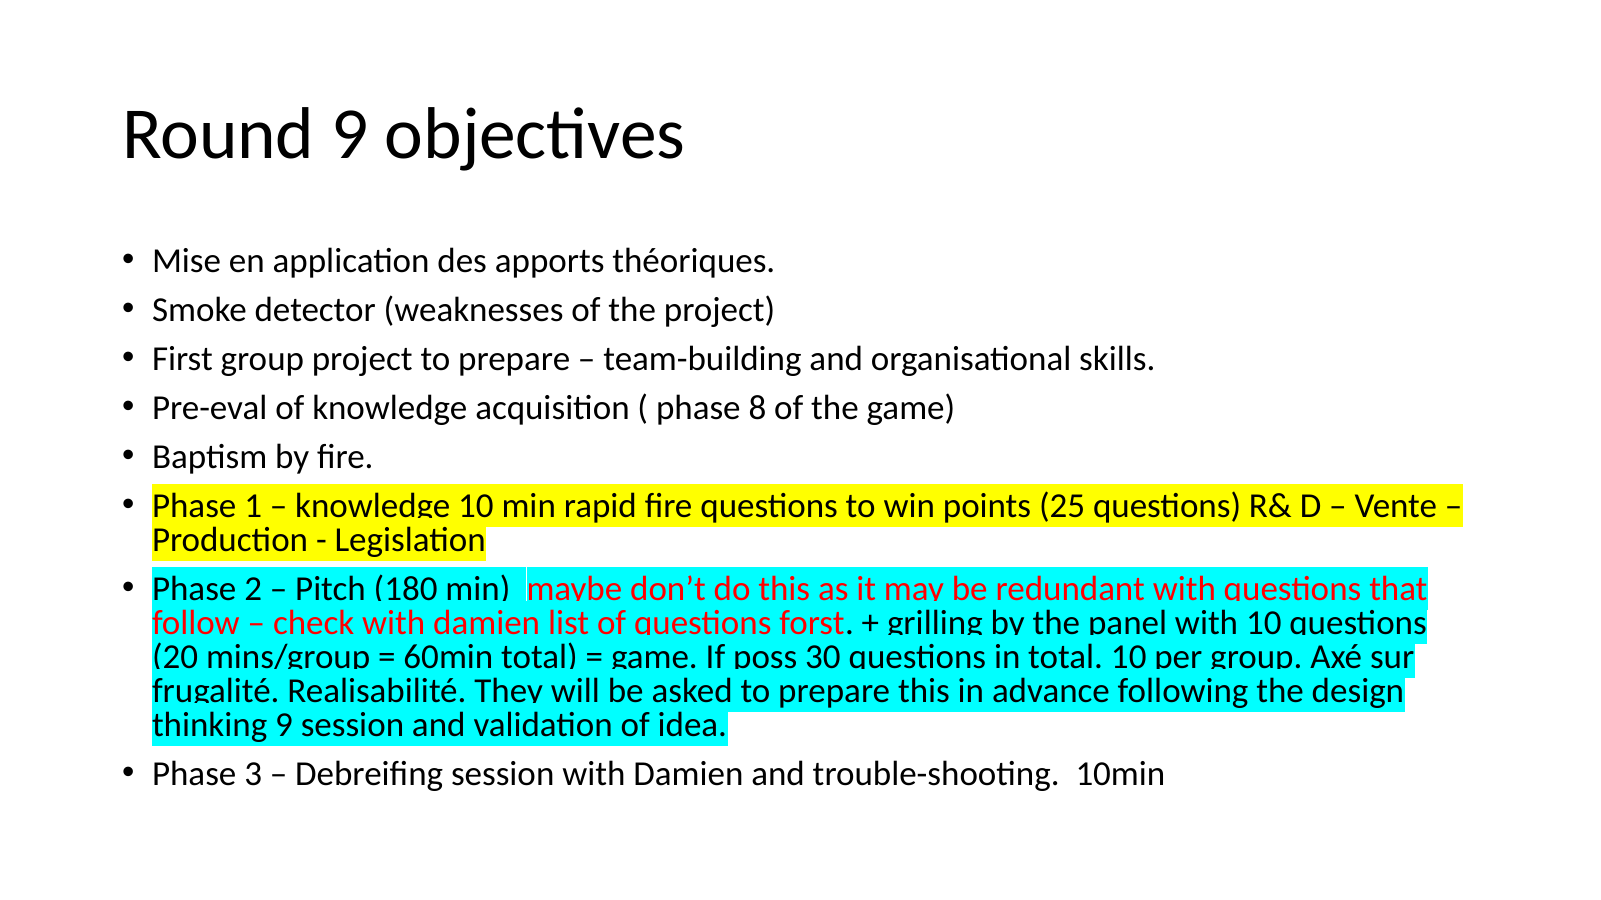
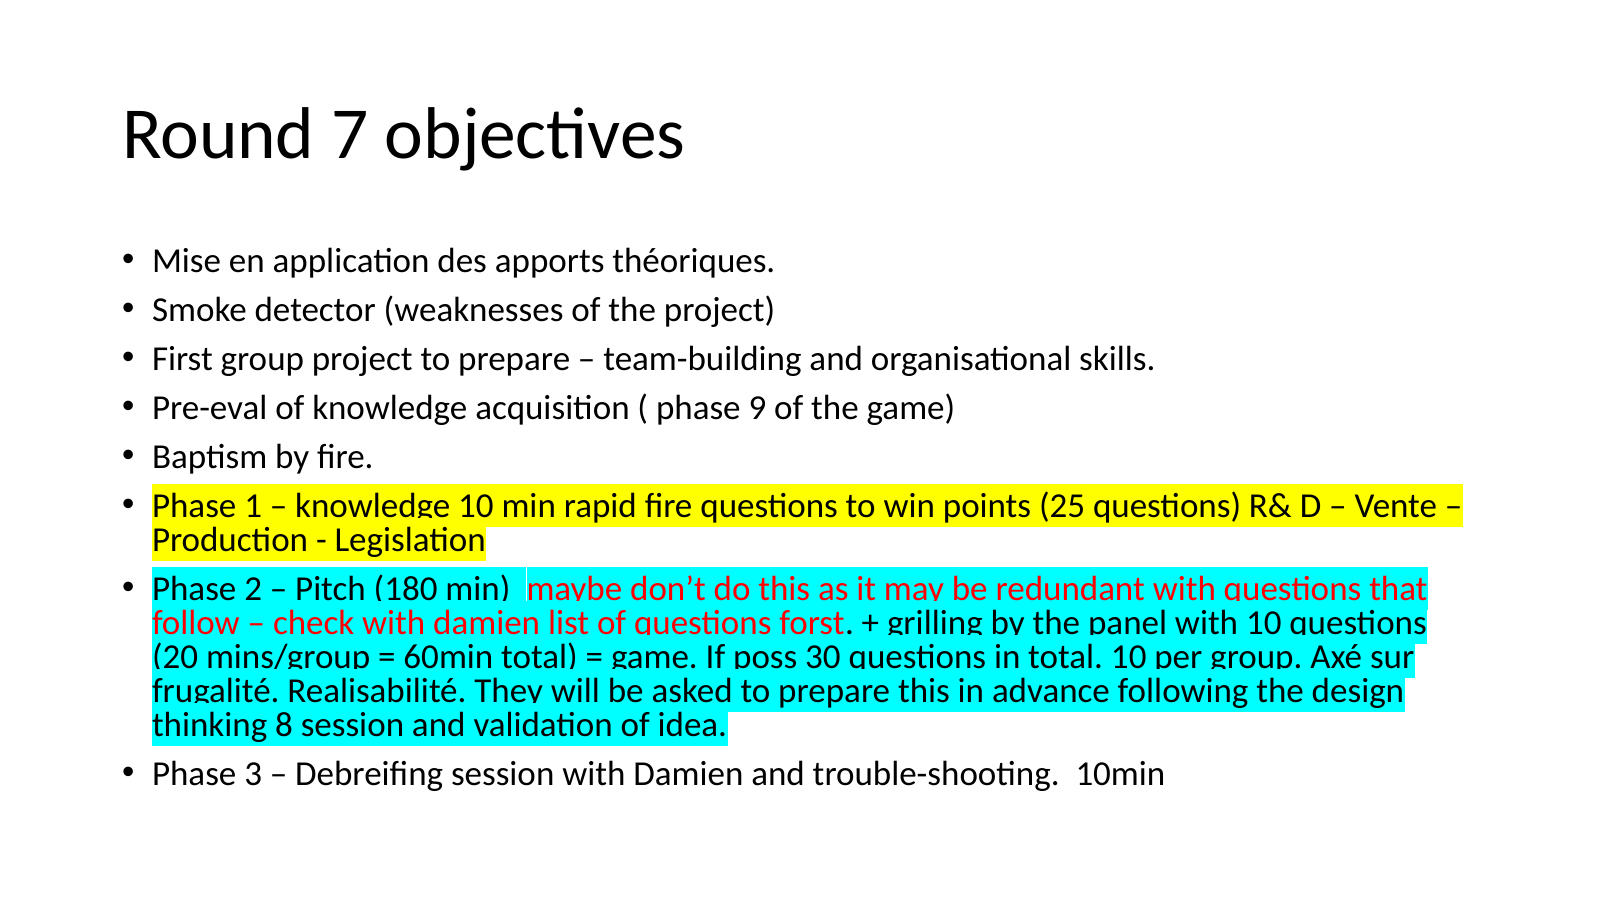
Round 9: 9 -> 7
8: 8 -> 9
thinking 9: 9 -> 8
